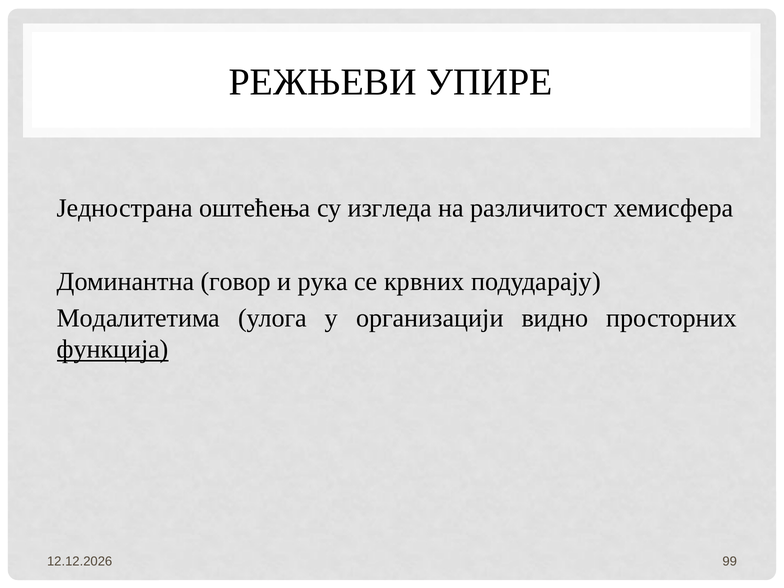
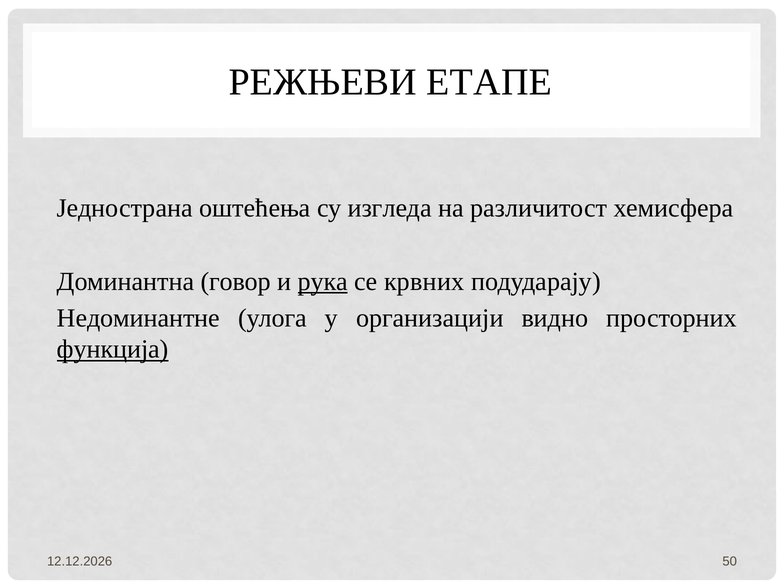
УПИРЕ: УПИРЕ -> ЕТАПЕ
рука underline: none -> present
Модалитетима: Модалитетима -> Недоминантне
99: 99 -> 50
